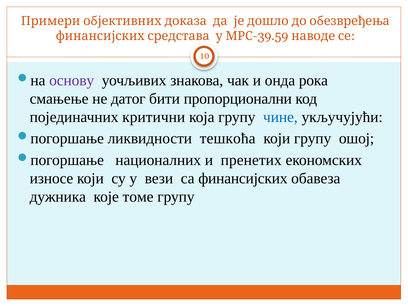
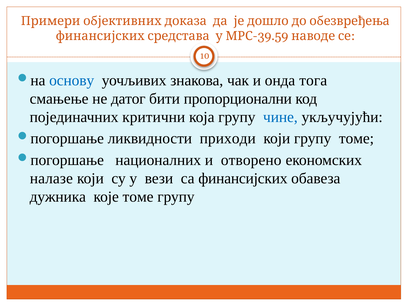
основу colour: purple -> blue
рока: рока -> тога
тешкоћа: тешкоћа -> приходи
групу ошој: ошој -> томе
пренетих: пренетих -> отворено
износе: износе -> налазе
